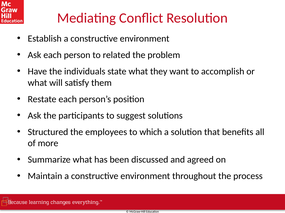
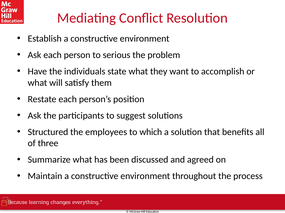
related: related -> serious
more: more -> three
